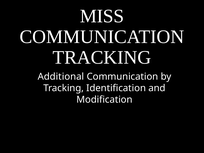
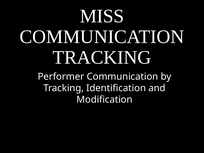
Additional: Additional -> Performer
